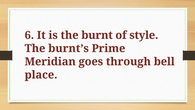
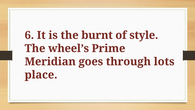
burnt’s: burnt’s -> wheel’s
bell: bell -> lots
